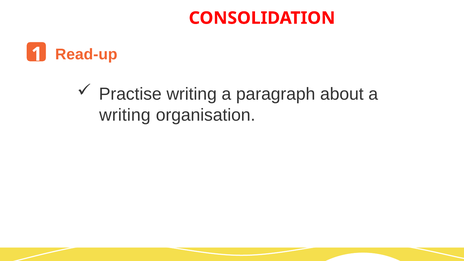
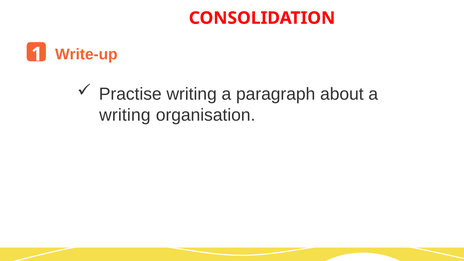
Read-up: Read-up -> Write-up
